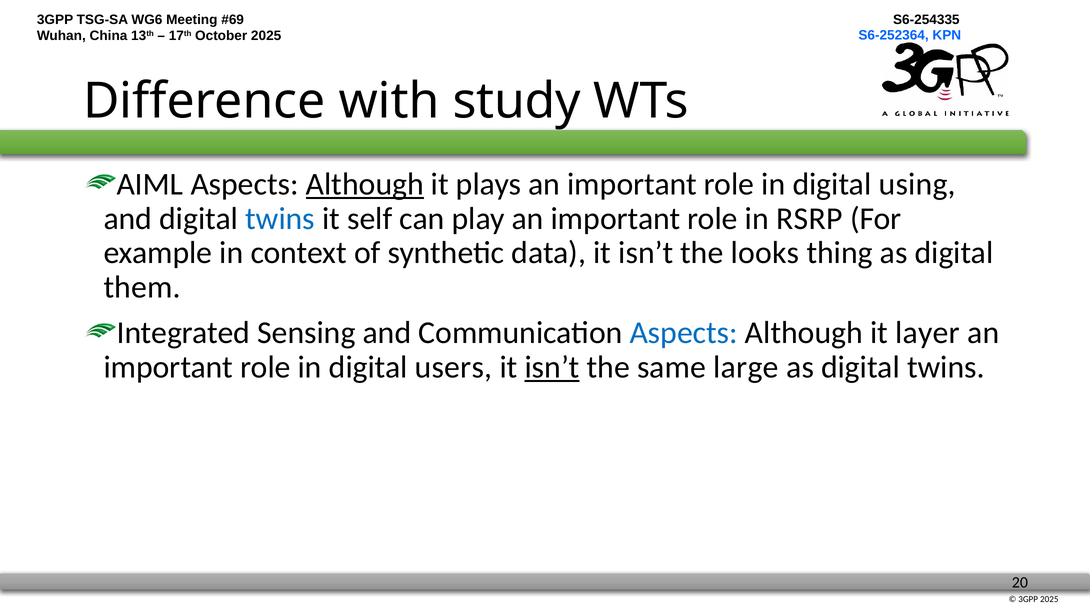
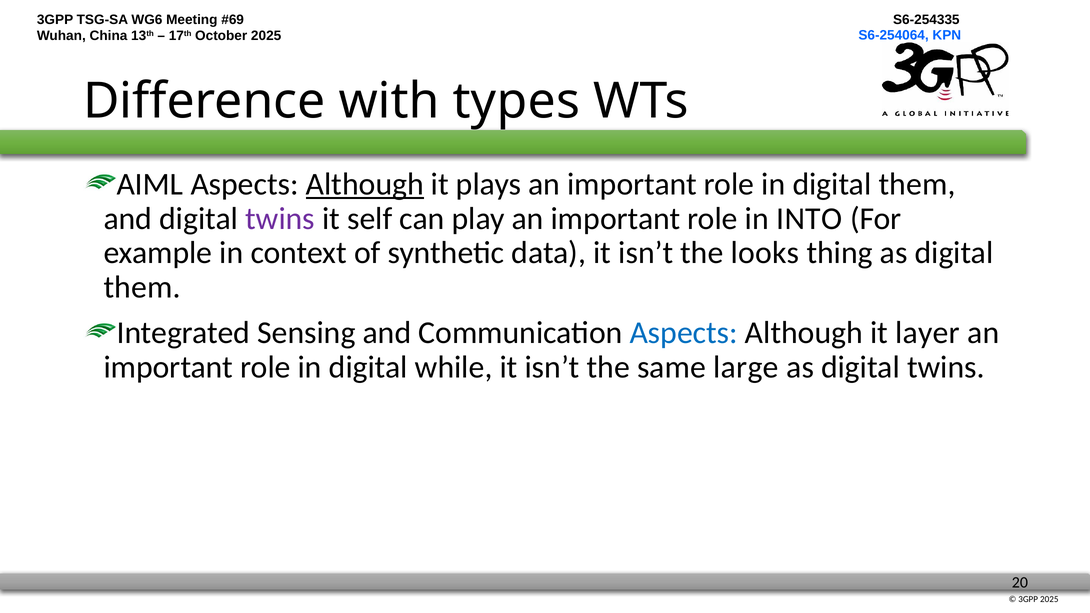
S6-252364: S6-252364 -> S6-254064
study: study -> types
in digital using: using -> them
twins at (280, 219) colour: blue -> purple
RSRP: RSRP -> INTO
users: users -> while
isn’t at (552, 367) underline: present -> none
